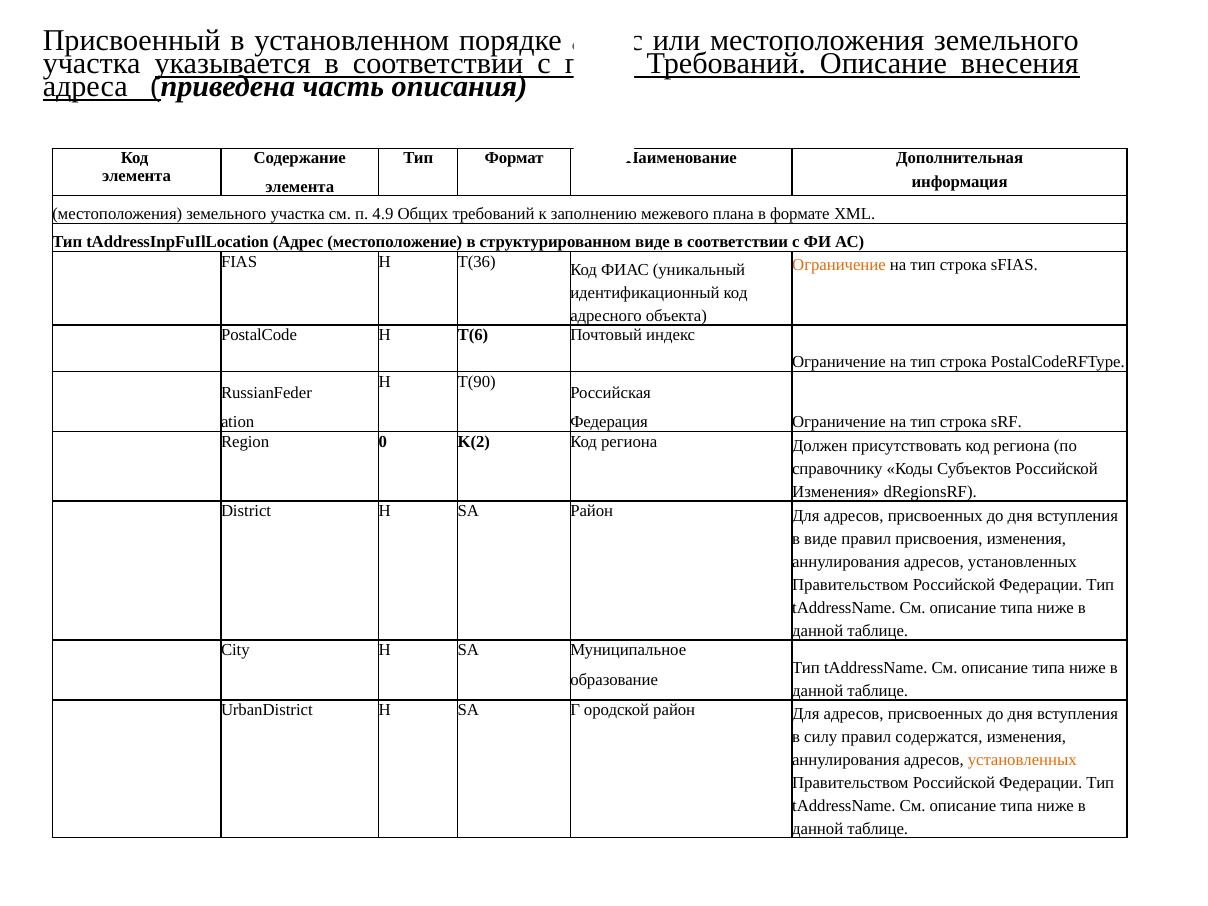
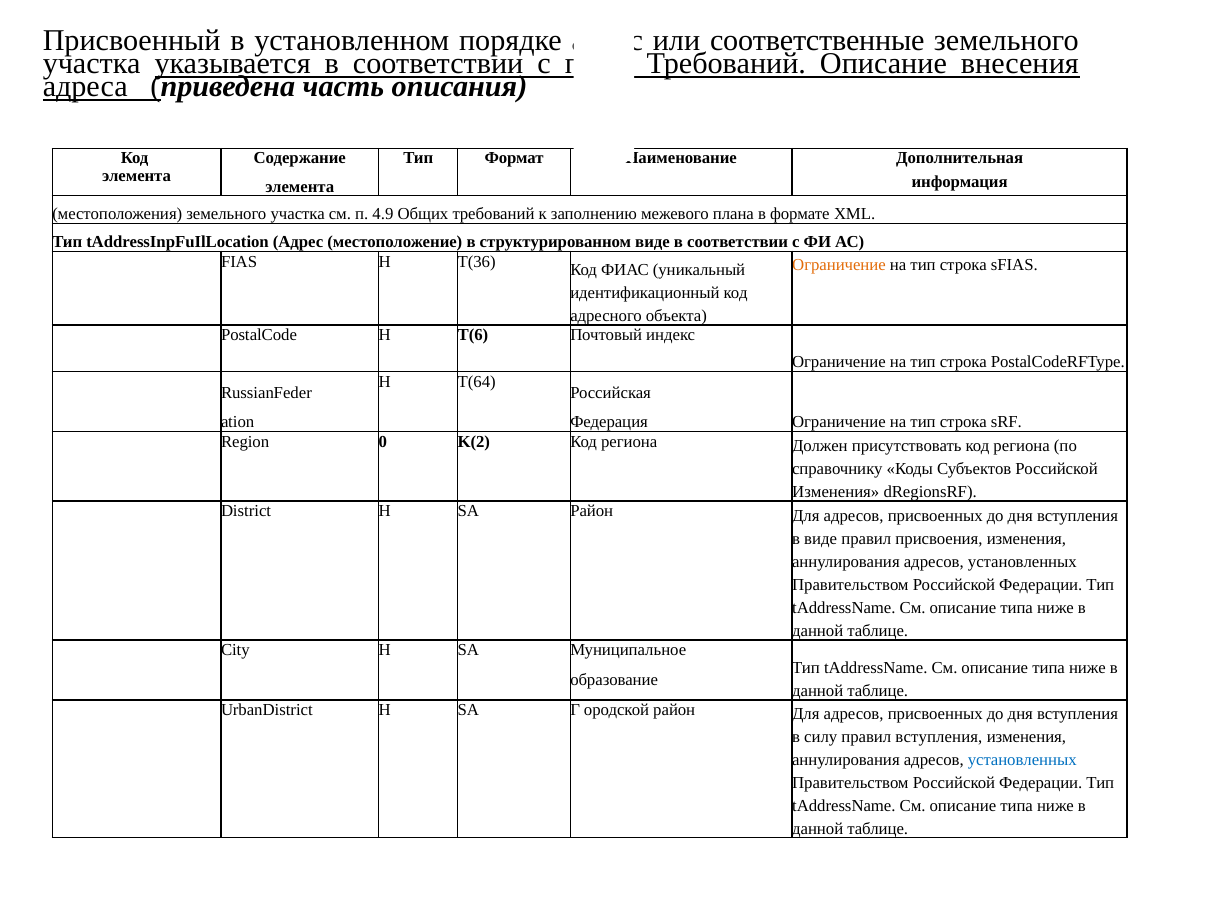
или местоположения: местоположения -> соответственные
T(90: T(90 -> T(64
правил содержатся: содержатся -> вступления
установленных at (1022, 760) colour: orange -> blue
